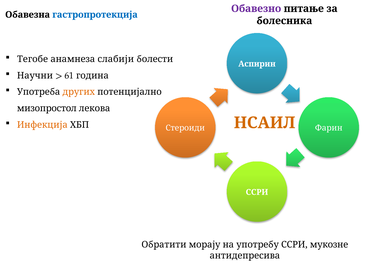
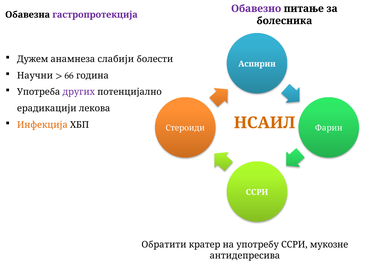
гастропротекција colour: blue -> purple
Тегобе: Тегобе -> Дужем
61: 61 -> 66
других colour: orange -> purple
мизопростол: мизопростол -> ерадикацији
морају: морају -> кратер
